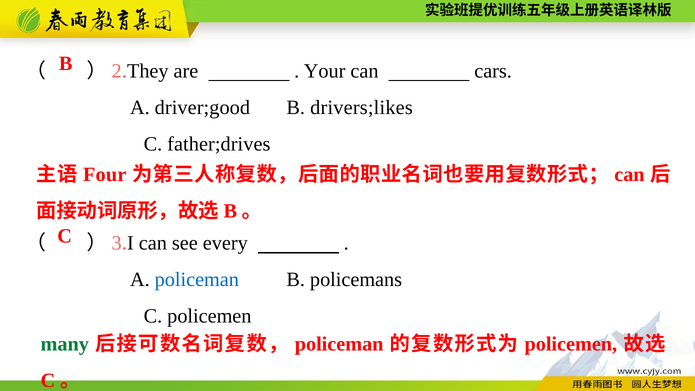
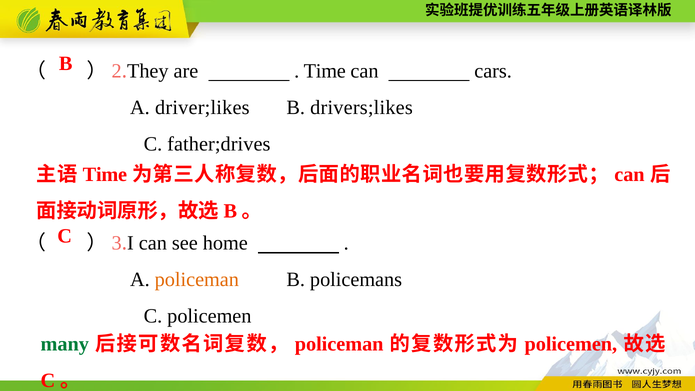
Your at (325, 71): Your -> Time
driver;good: driver;good -> driver;likes
Four at (105, 175): Four -> Time
every: every -> home
policeman at (197, 280) colour: blue -> orange
